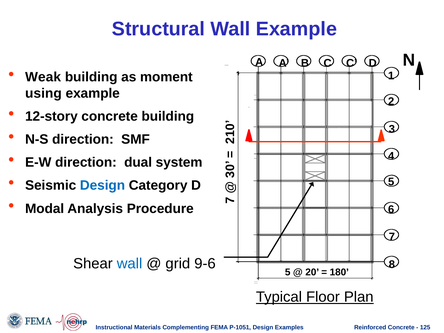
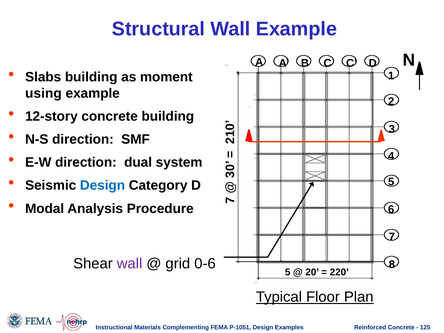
Weak: Weak -> Slabs
wall at (130, 264) colour: blue -> purple
9-6: 9-6 -> 0-6
180: 180 -> 220
